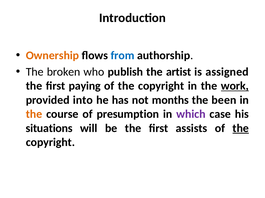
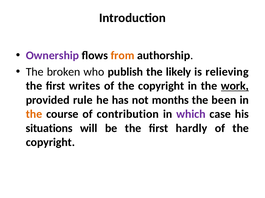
Ownership colour: orange -> purple
from colour: blue -> orange
artist: artist -> likely
assigned: assigned -> relieving
paying: paying -> writes
into: into -> rule
presumption: presumption -> contribution
assists: assists -> hardly
the at (241, 129) underline: present -> none
